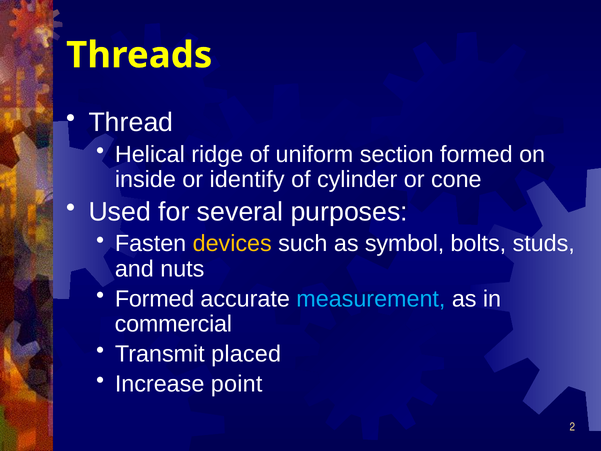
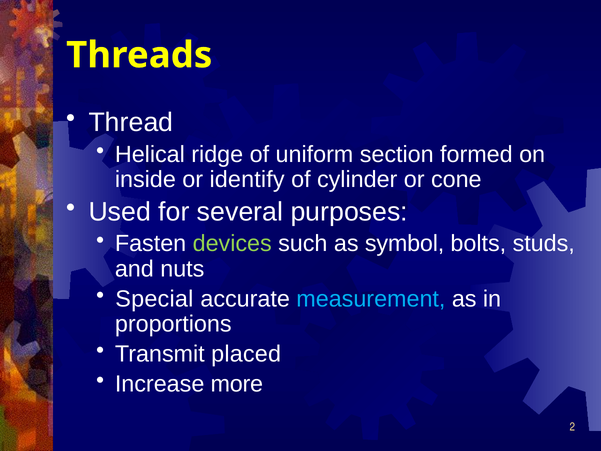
devices colour: yellow -> light green
Formed at (155, 299): Formed -> Special
commercial: commercial -> proportions
point: point -> more
